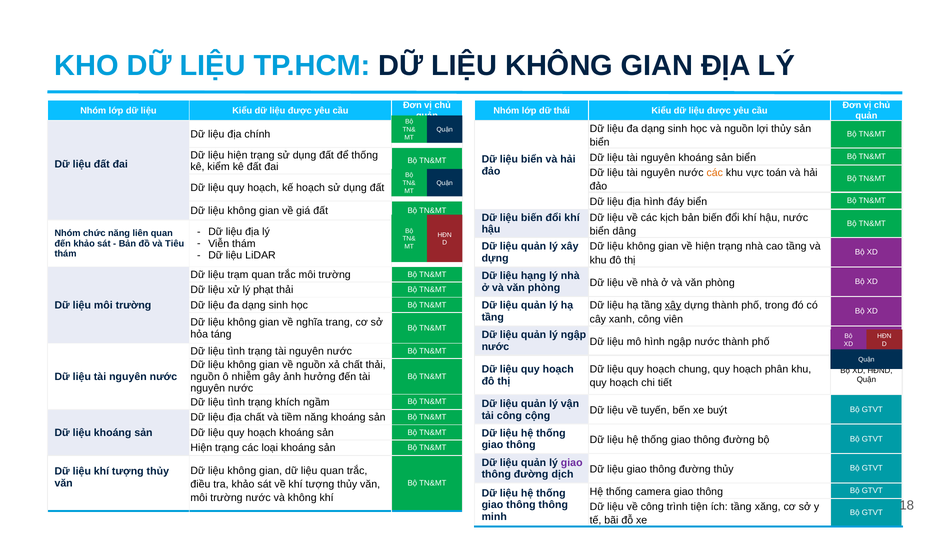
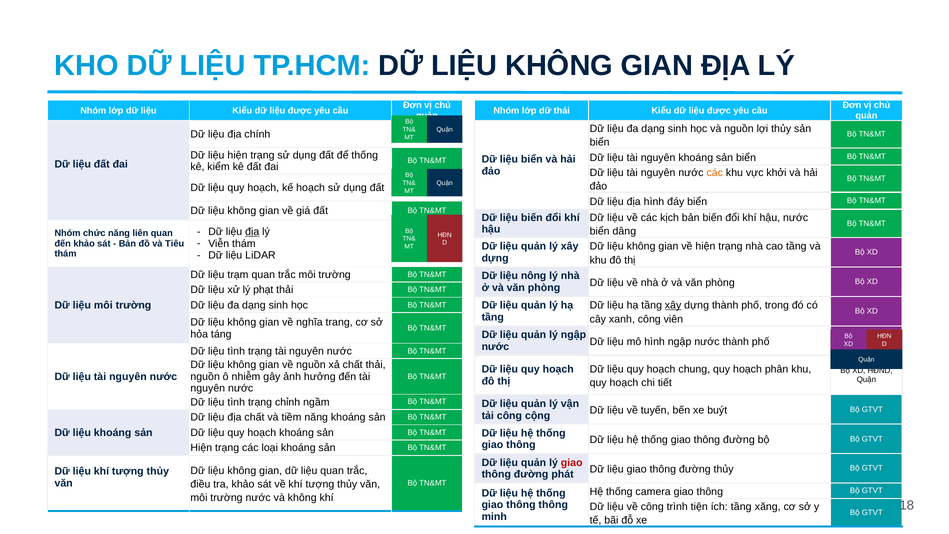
toán: toán -> khởi
địa at (252, 232) underline: none -> present
hạng: hạng -> nông
khích: khích -> chỉnh
giao at (572, 462) colour: purple -> red
dịch: dịch -> phát
